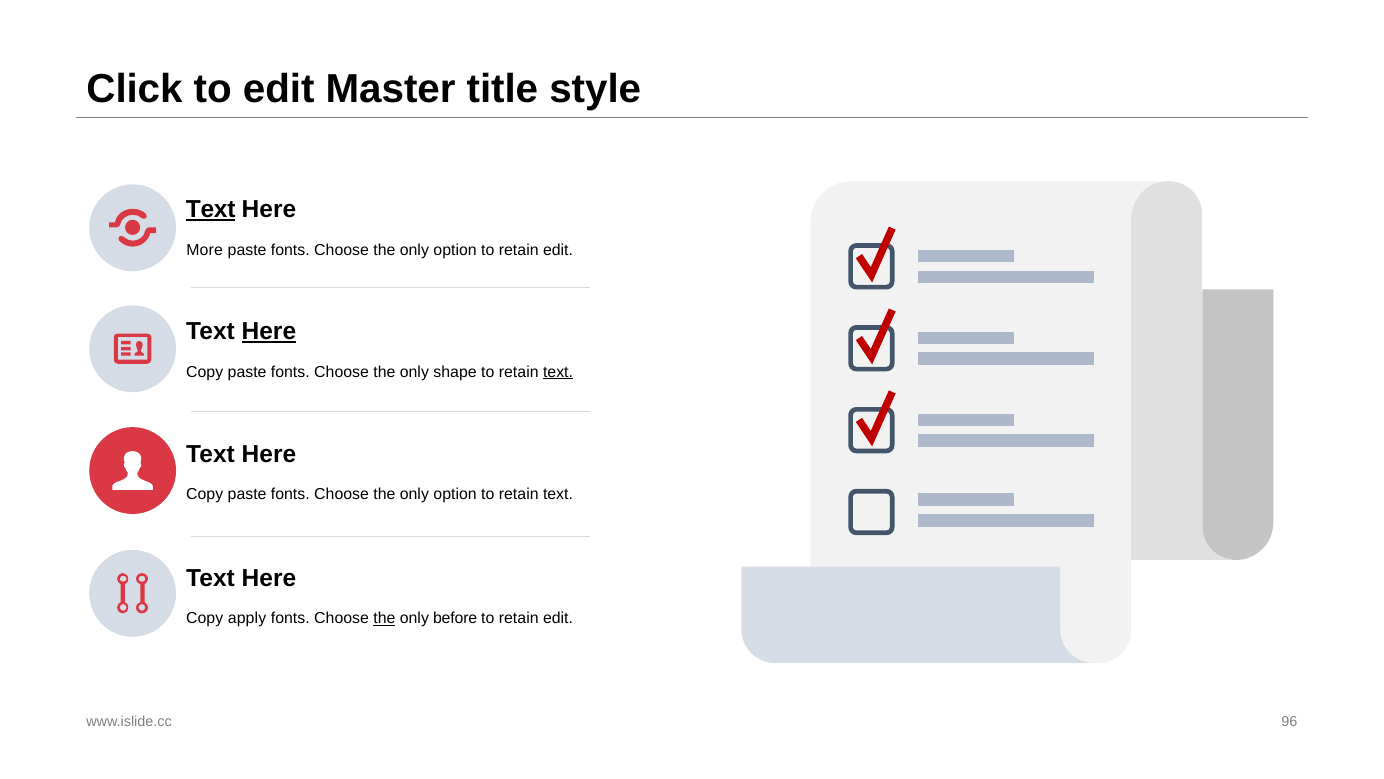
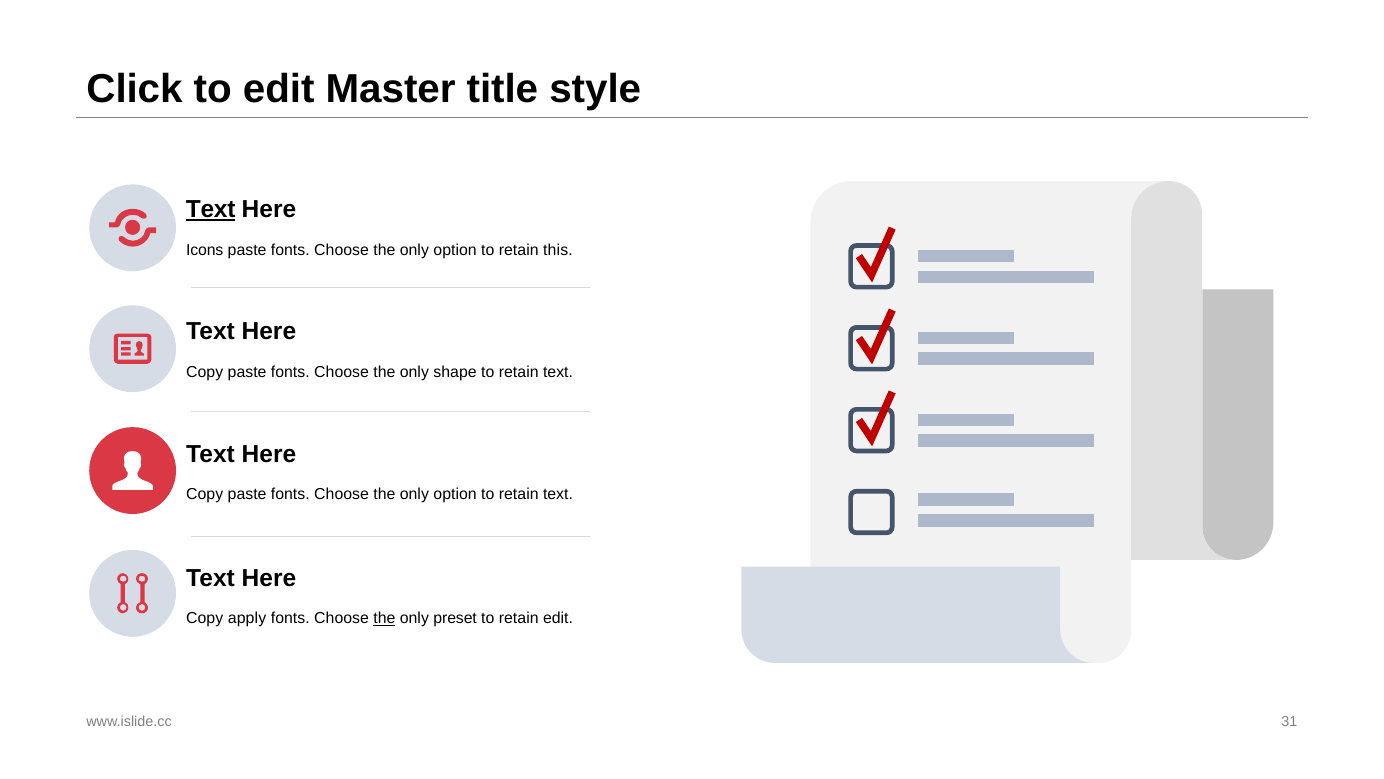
More: More -> Icons
option to retain edit: edit -> this
Here at (269, 331) underline: present -> none
text at (558, 372) underline: present -> none
before: before -> preset
96: 96 -> 31
